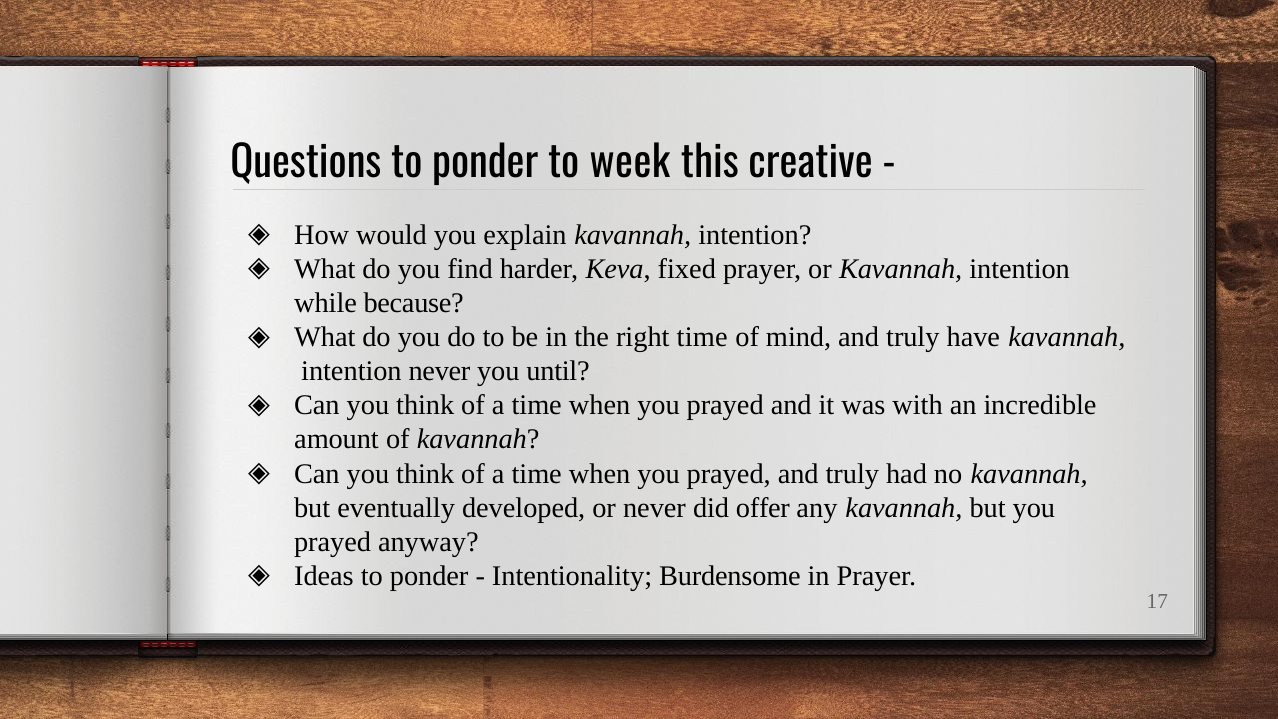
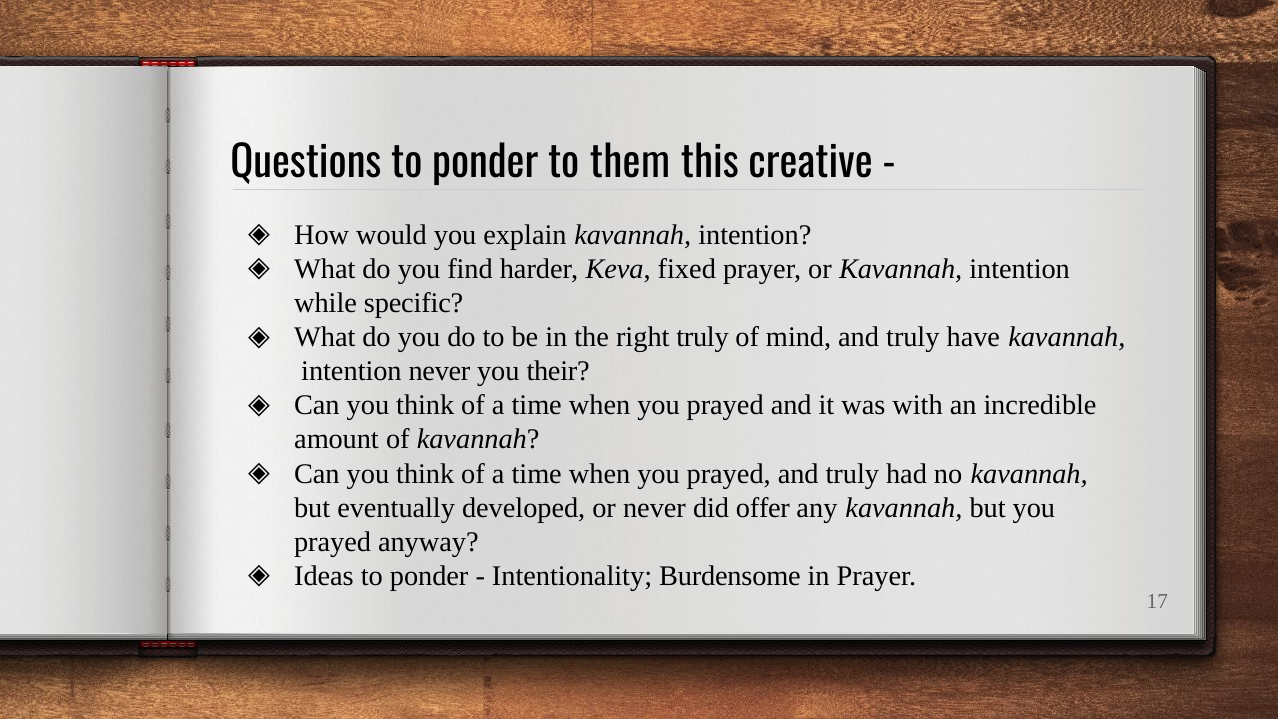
week: week -> them
because: because -> specific
right time: time -> truly
until: until -> their
